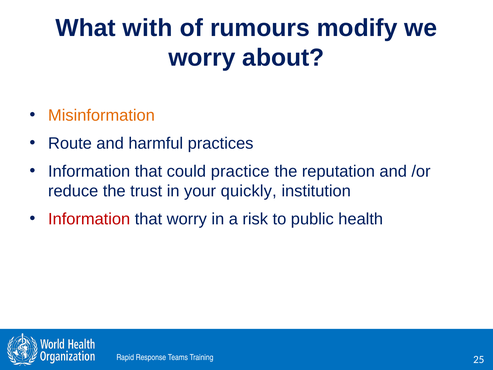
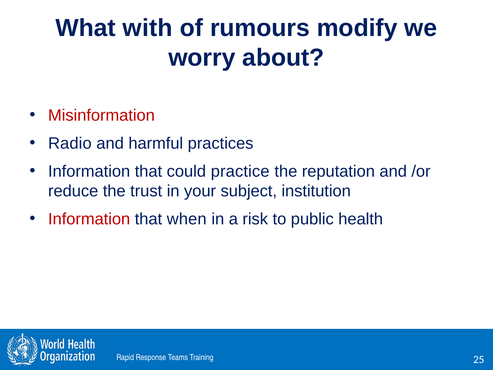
Misinformation colour: orange -> red
Route: Route -> Radio
quickly: quickly -> subject
that worry: worry -> when
